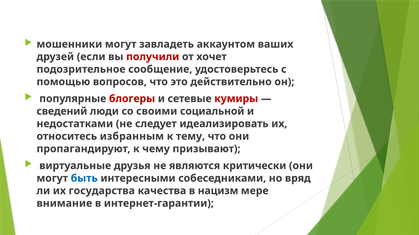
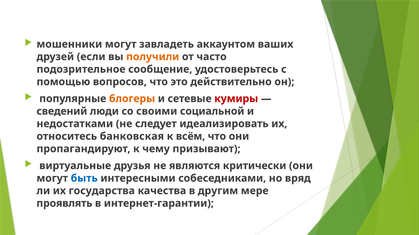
получили colour: red -> orange
хочет: хочет -> часто
блогеры colour: red -> orange
избранным: избранным -> банковская
тему: тему -> всём
нацизм: нацизм -> другим
внимание: внимание -> проявлять
